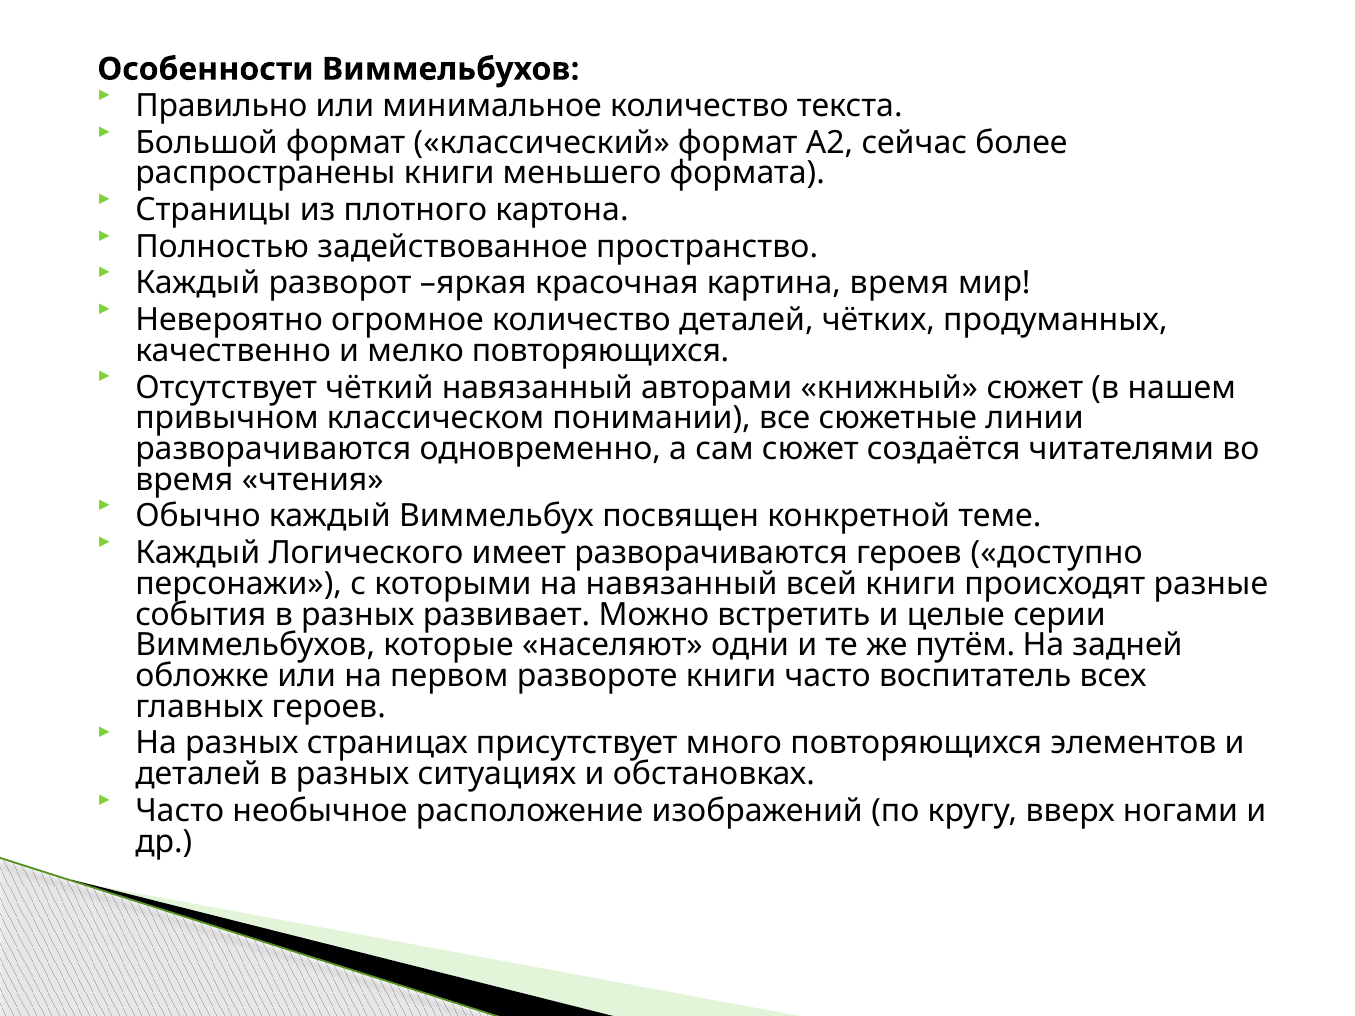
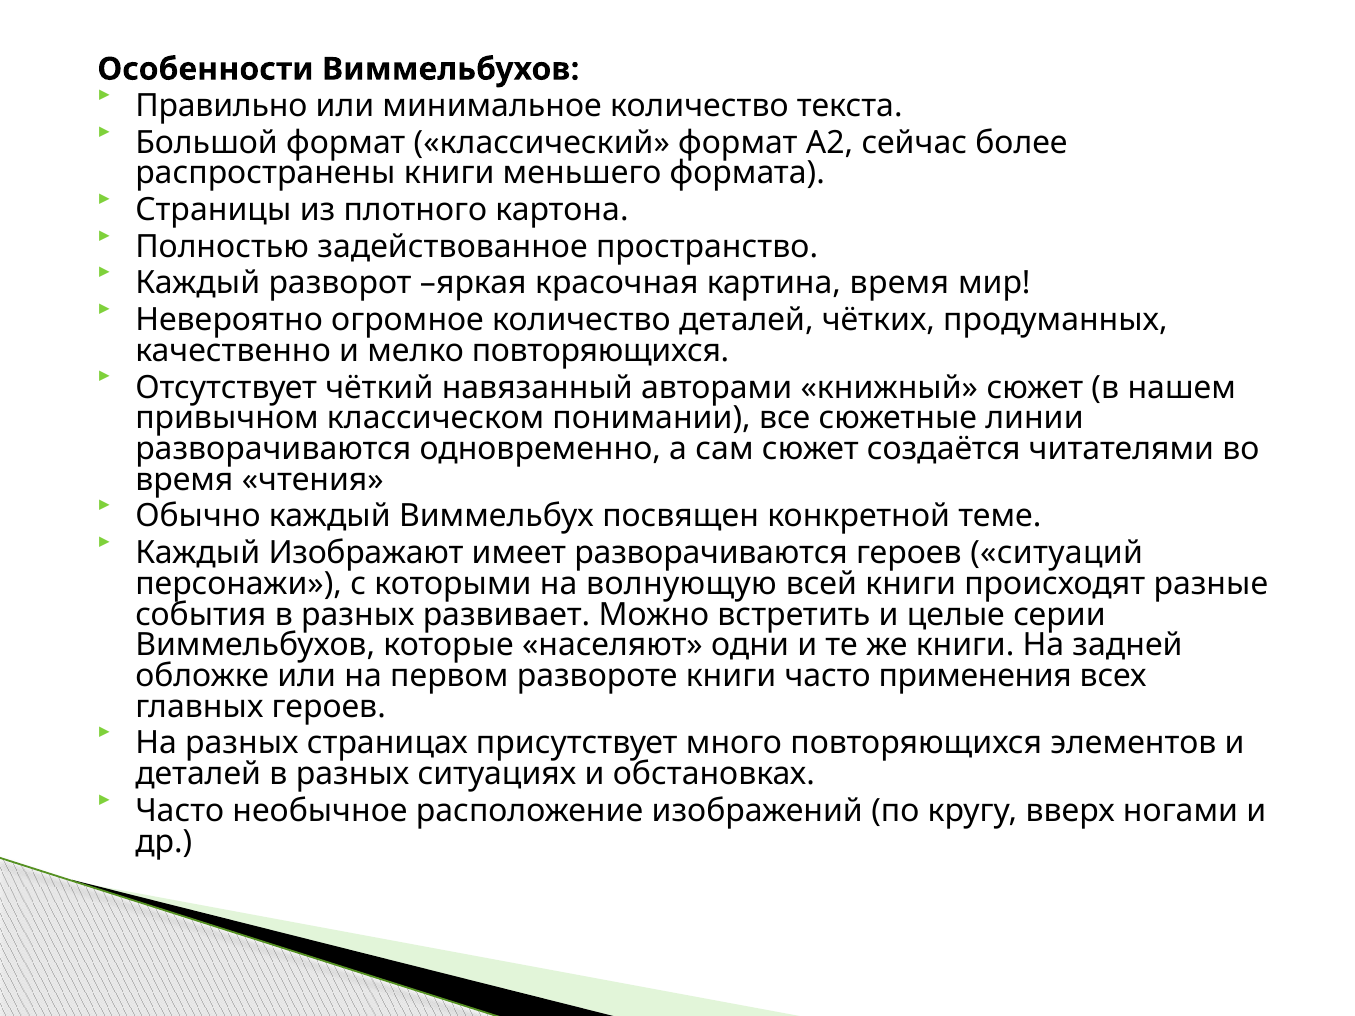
Логического: Логического -> Изображают
доступно: доступно -> ситуаций
на навязанный: навязанный -> волнующую
же путём: путём -> книги
воспитатель: воспитатель -> применения
